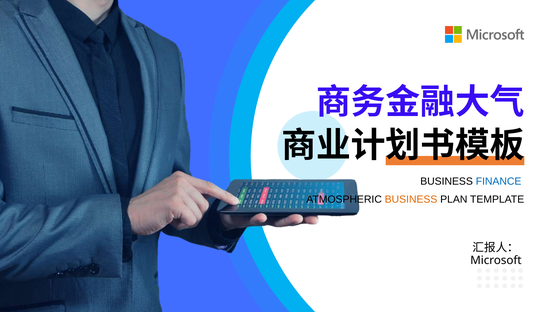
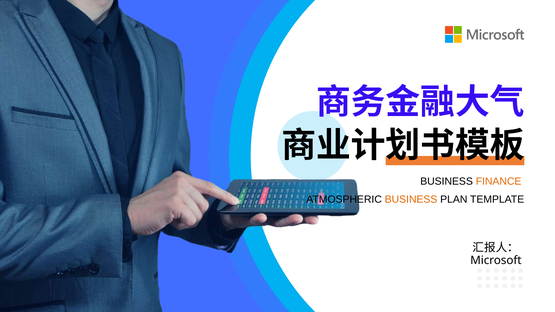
FINANCE colour: blue -> orange
